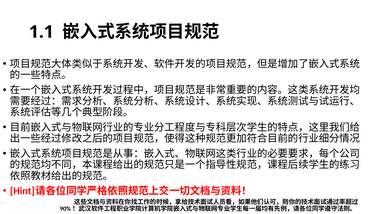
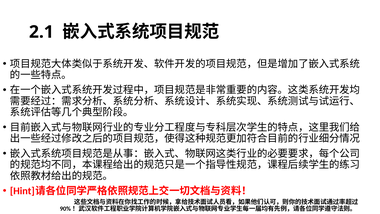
1.1: 1.1 -> 2.1
